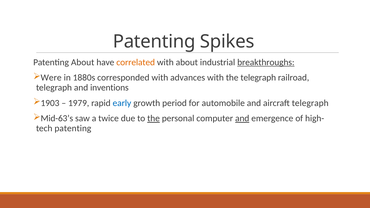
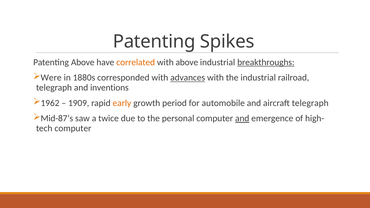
Patenting About: About -> Above
with about: about -> above
advances underline: none -> present
the telegraph: telegraph -> industrial
1903: 1903 -> 1962
1979: 1979 -> 1909
early colour: blue -> orange
Mid-63’s: Mid-63’s -> Mid-87’s
the at (154, 118) underline: present -> none
patenting at (73, 128): patenting -> computer
